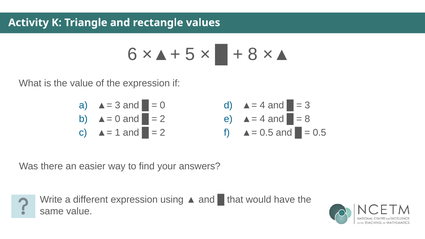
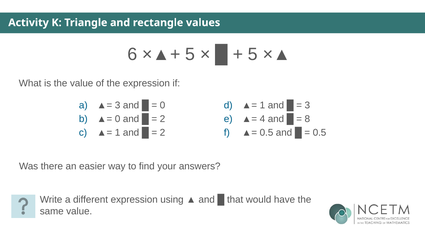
8 at (253, 54): 8 -> 5
4 at (262, 105): 4 -> 1
